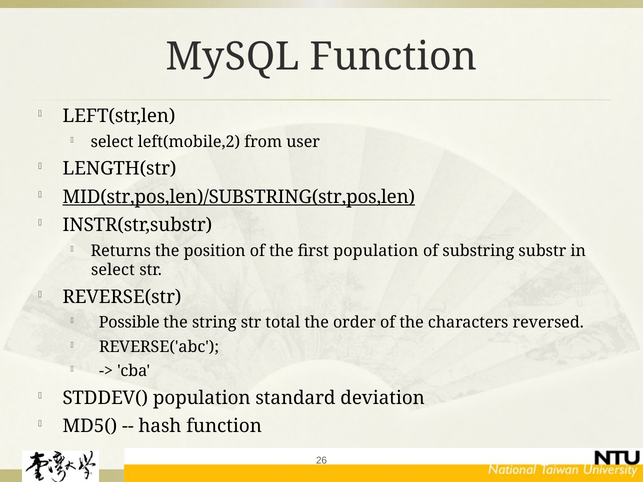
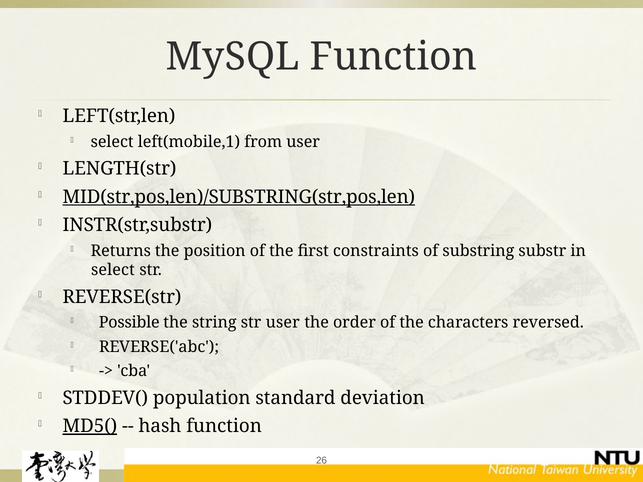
left(mobile,2: left(mobile,2 -> left(mobile,1
first population: population -> constraints
str total: total -> user
MD5( underline: none -> present
